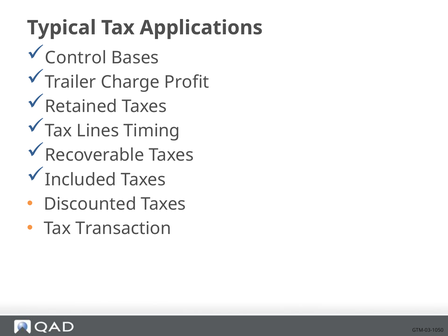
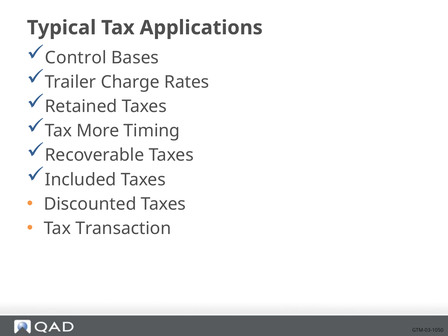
Profit: Profit -> Rates
Lines: Lines -> More
